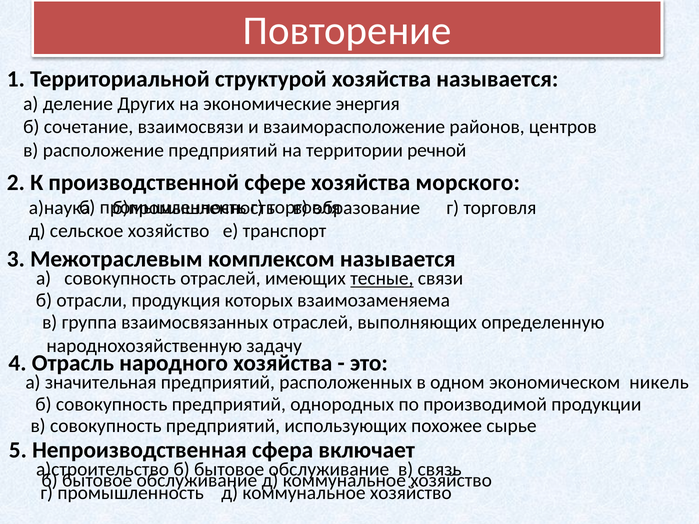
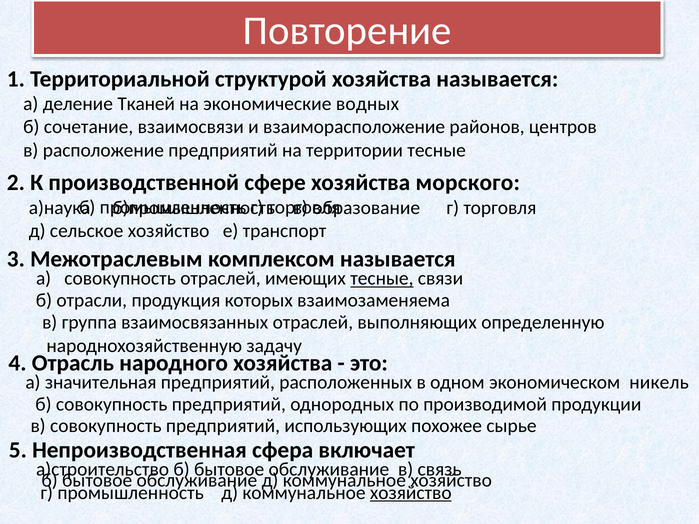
Других: Других -> Тканей
энергия: энергия -> водных
территории речной: речной -> тесные
хозяйство at (411, 493) underline: none -> present
